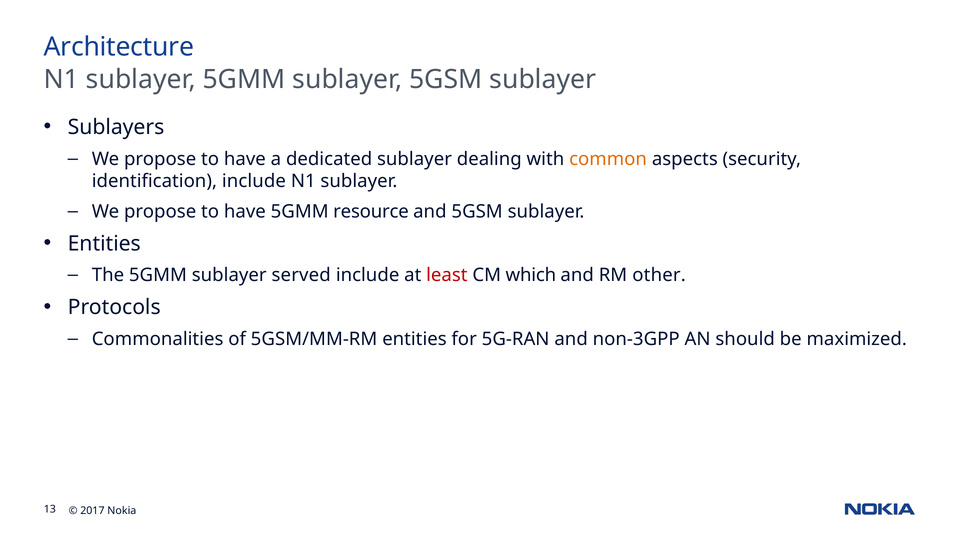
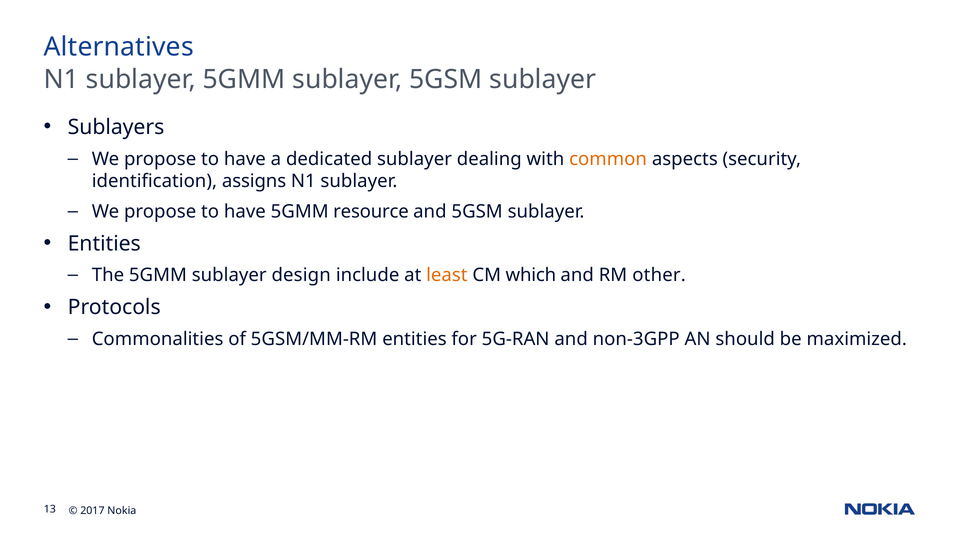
Architecture: Architecture -> Alternatives
identification include: include -> assigns
served: served -> design
least colour: red -> orange
